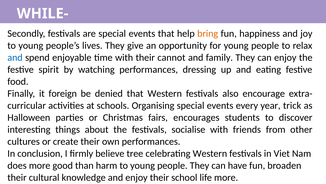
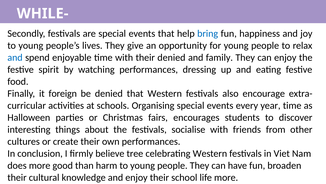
bring colour: orange -> blue
their cannot: cannot -> denied
year trick: trick -> time
